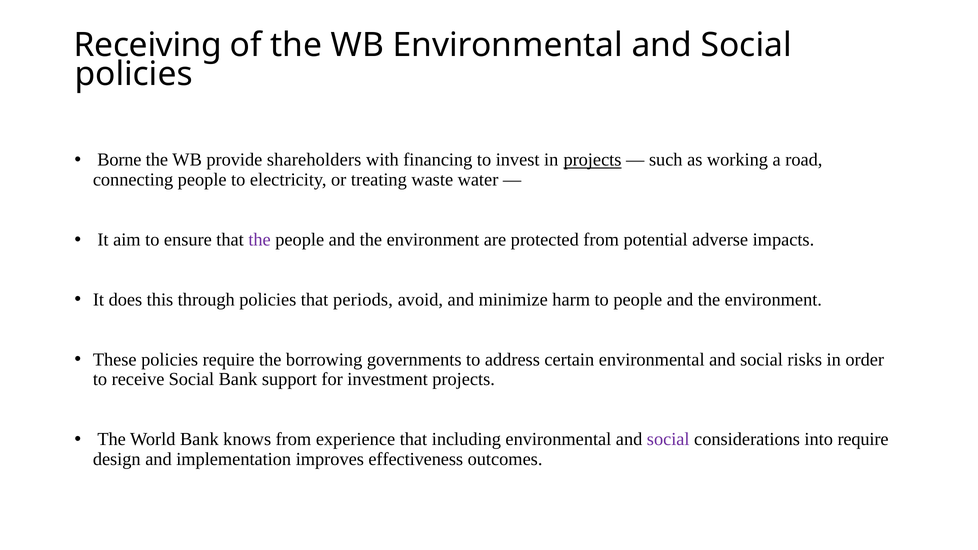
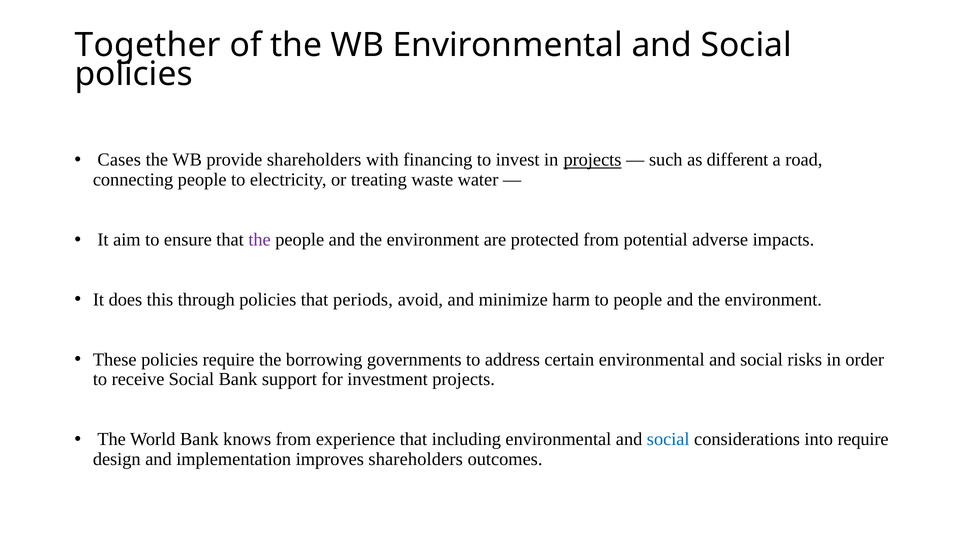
Receiving: Receiving -> Together
Borne: Borne -> Cases
working: working -> different
social at (668, 439) colour: purple -> blue
improves effectiveness: effectiveness -> shareholders
